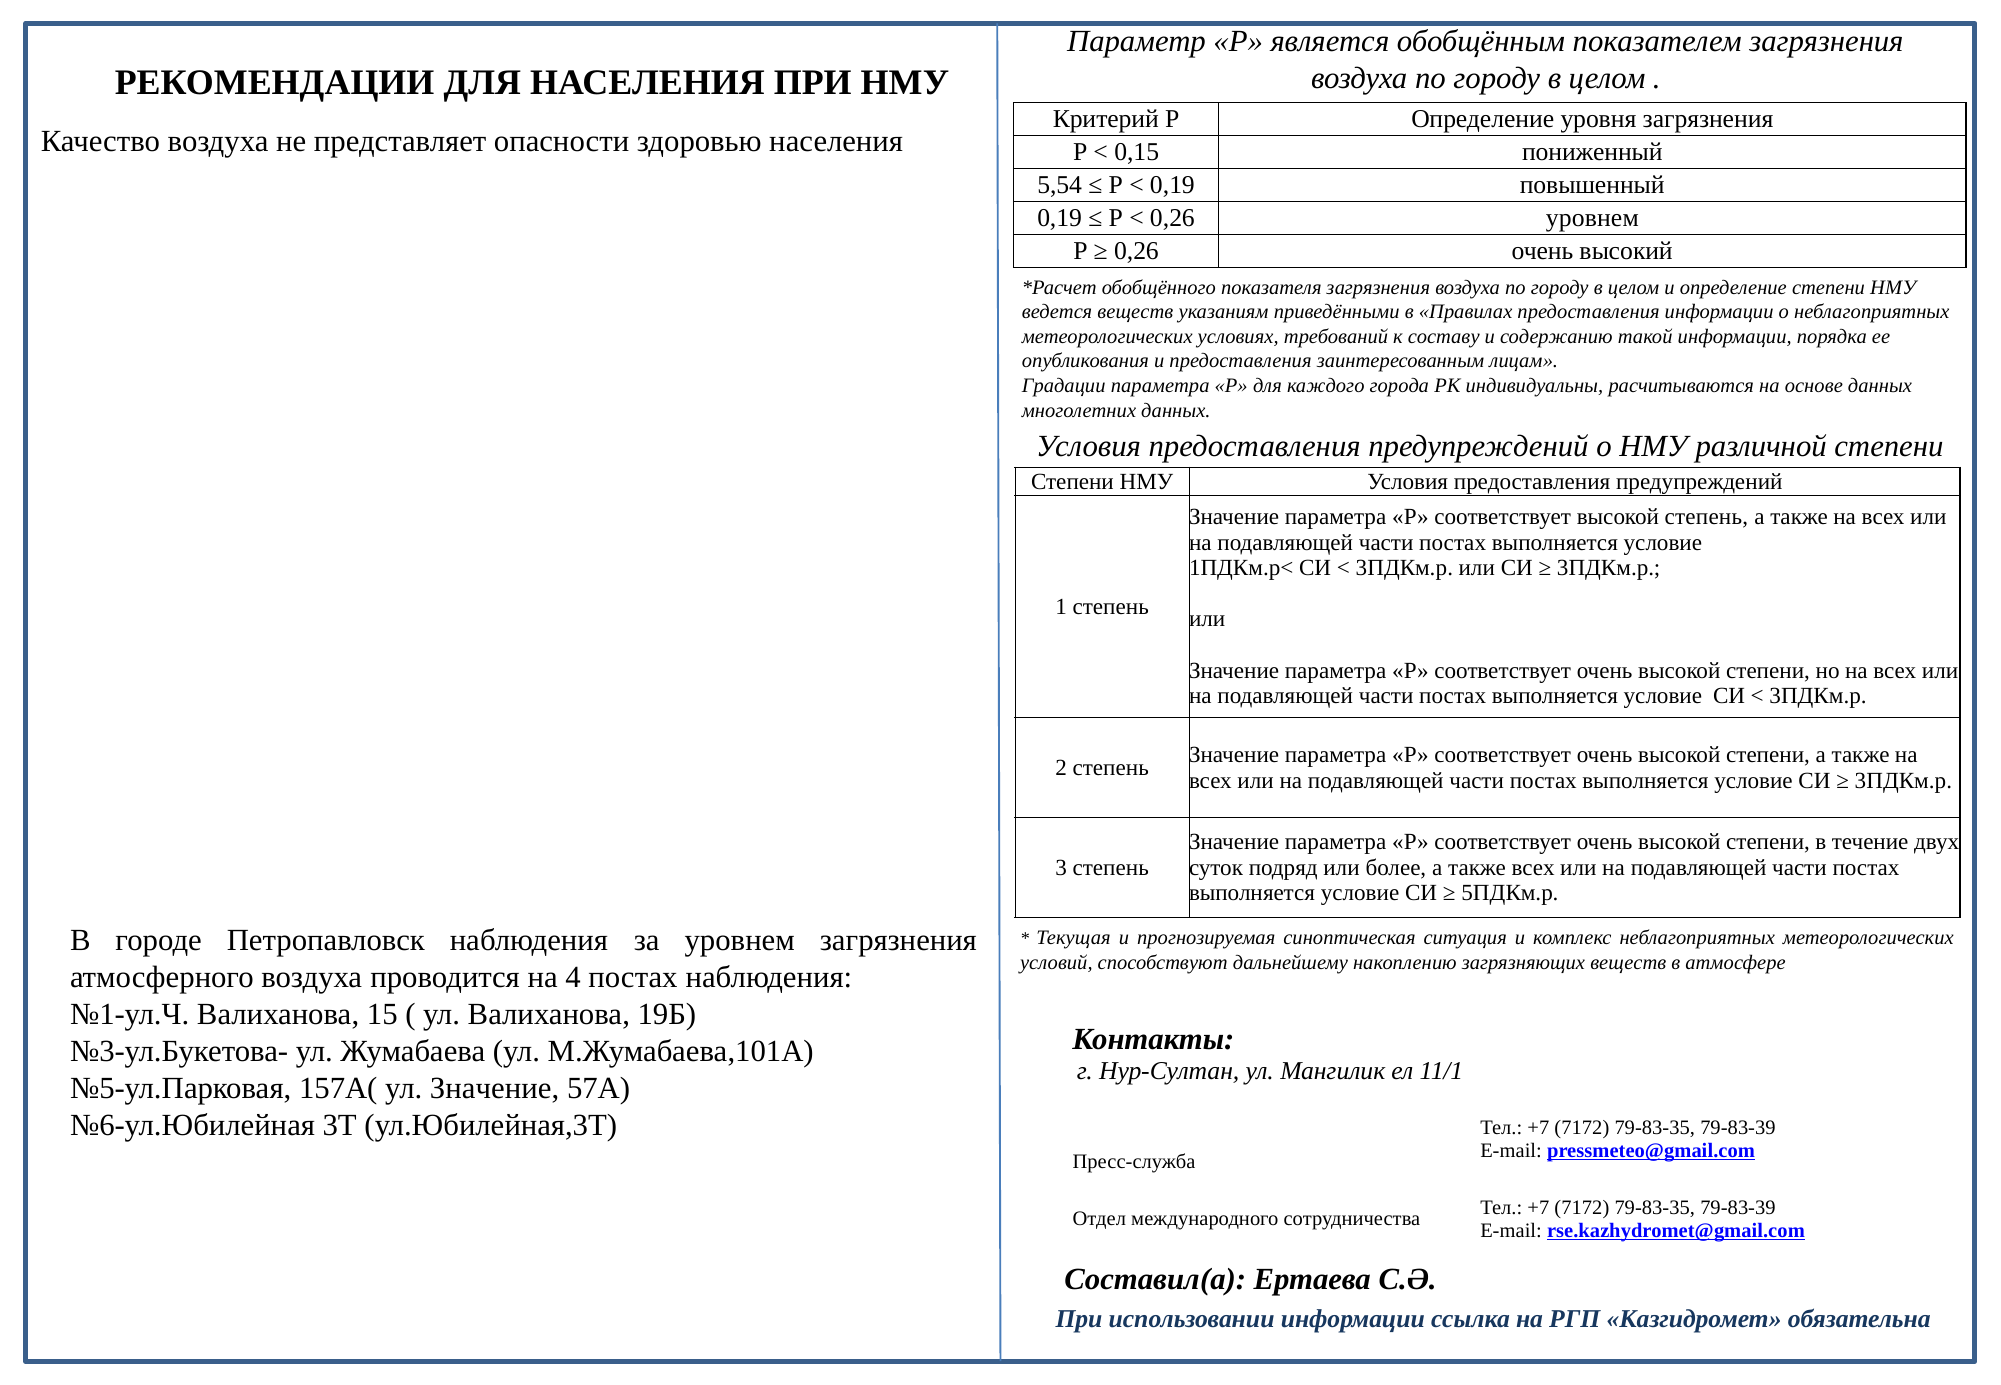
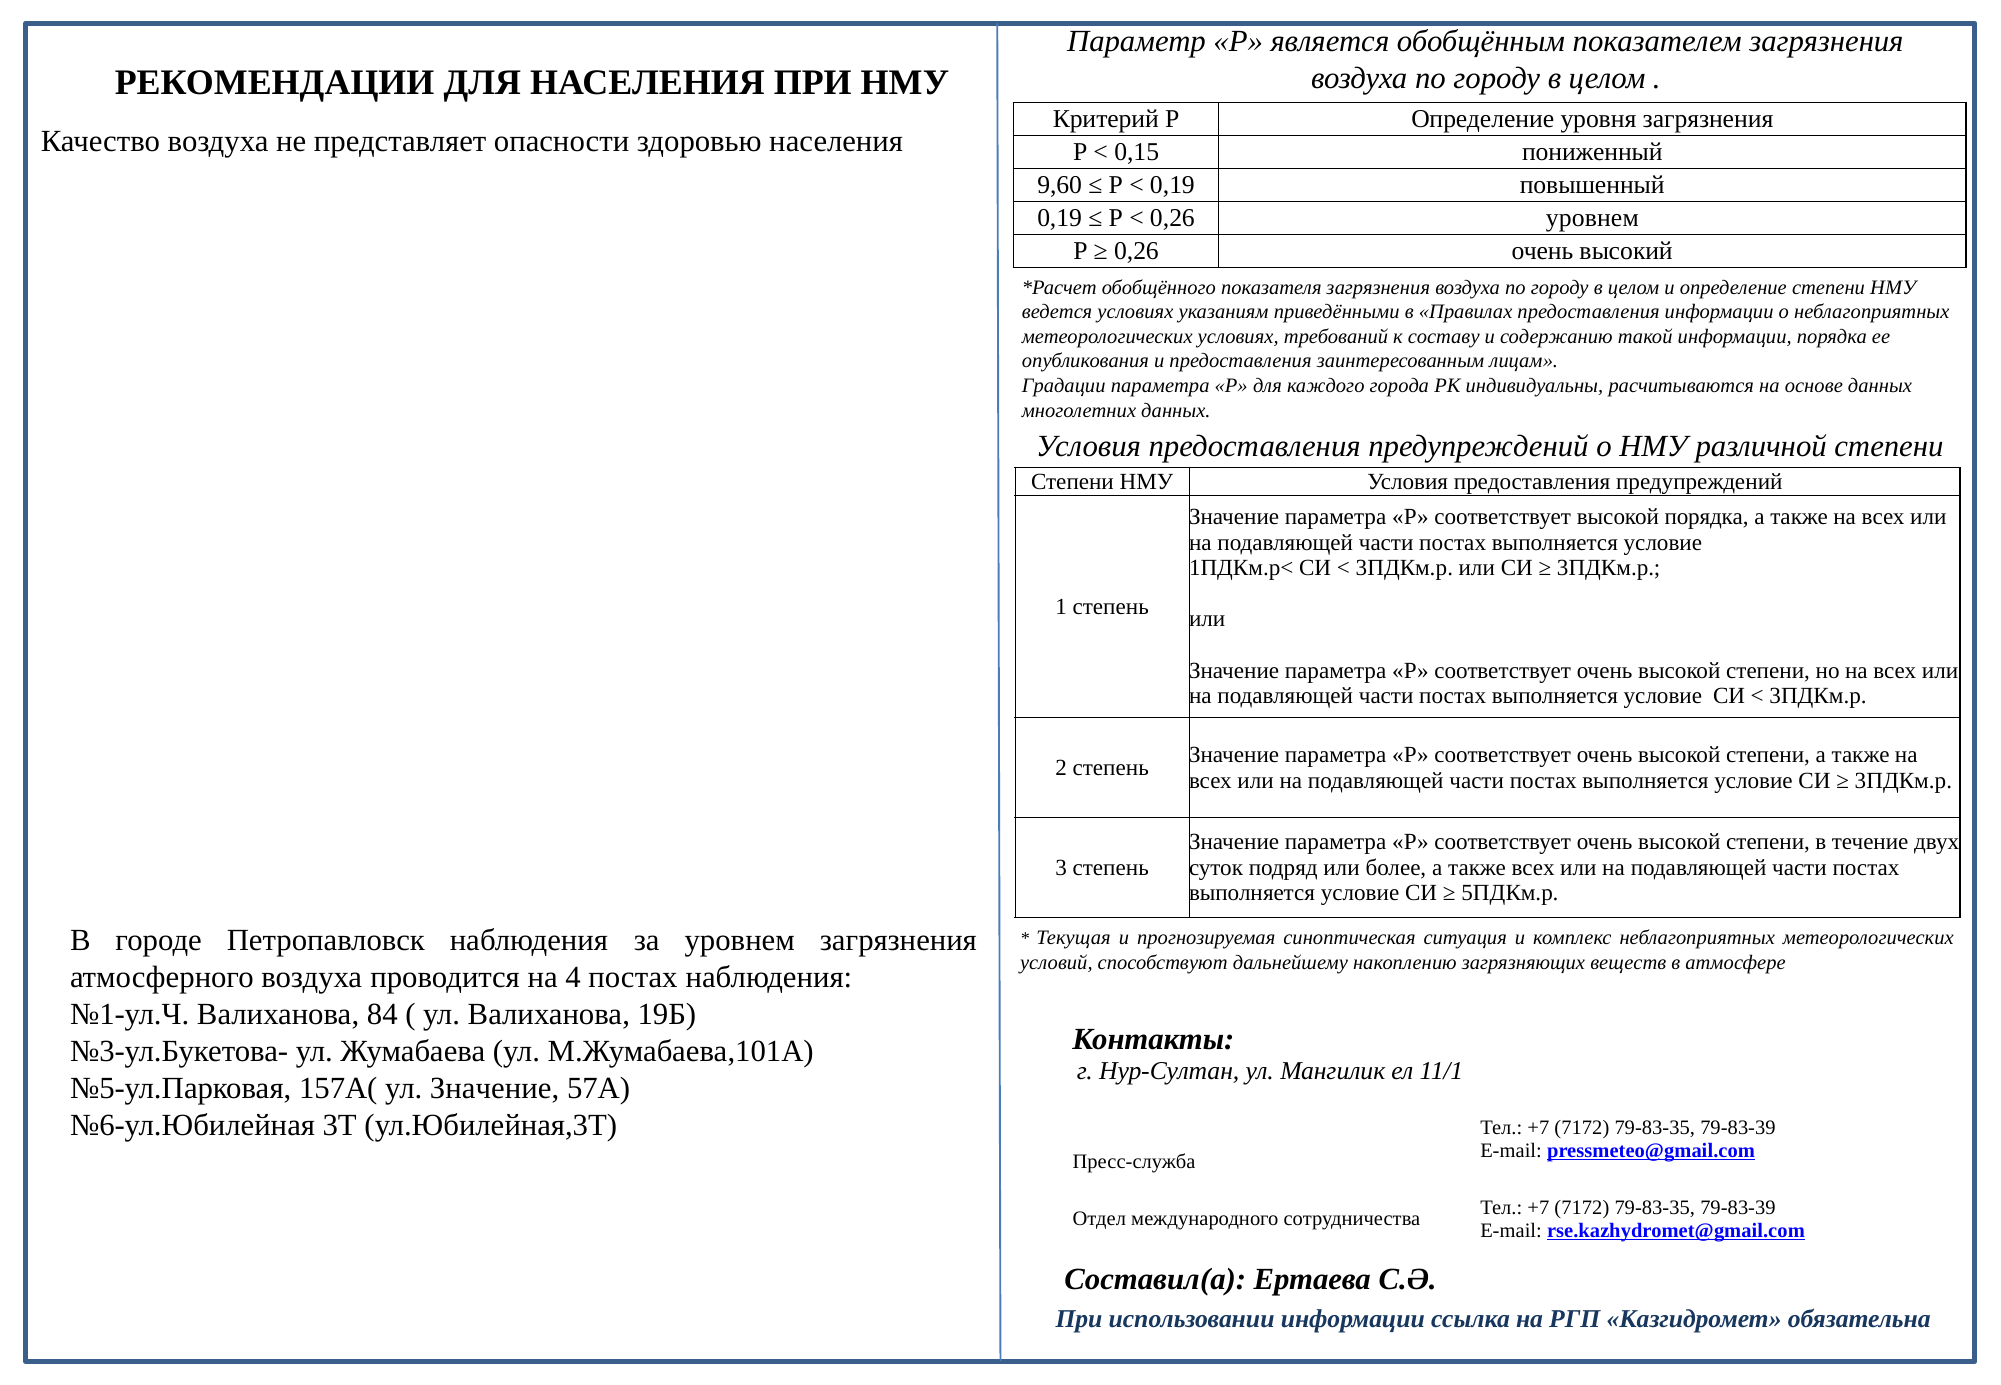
5,54: 5,54 -> 9,60
ведется веществ: веществ -> условиях
высокой степень: степень -> порядка
15: 15 -> 84
